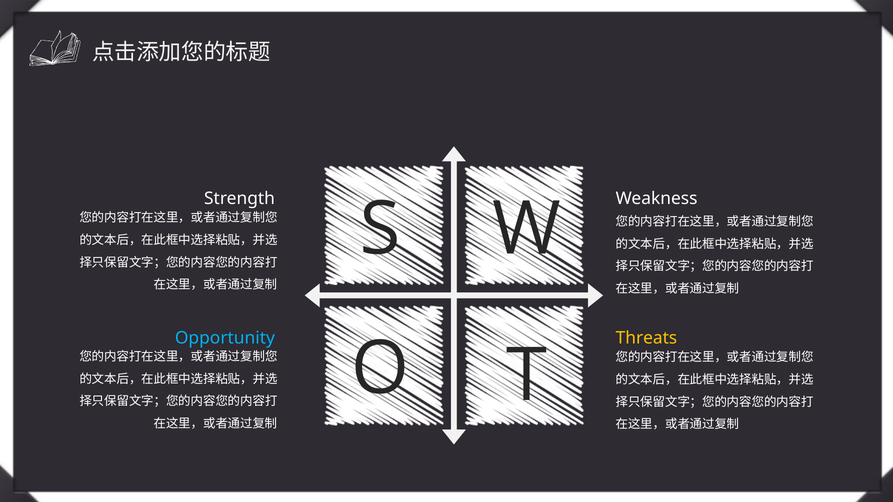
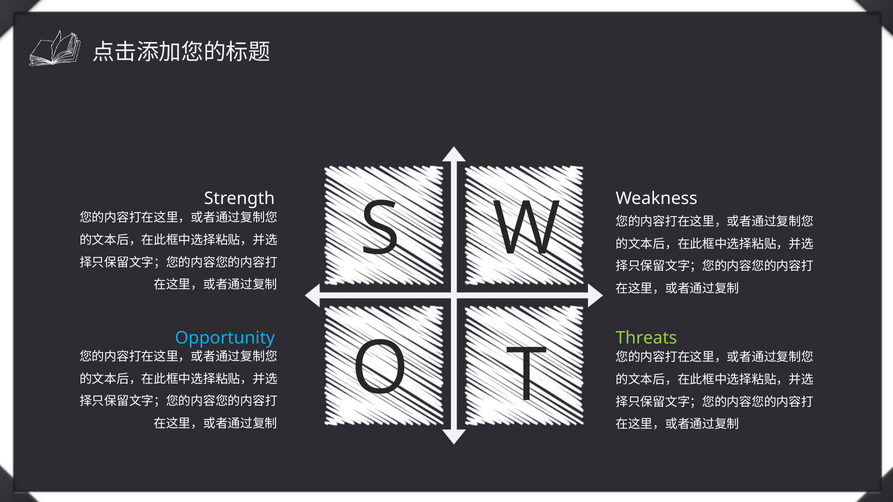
Threats colour: yellow -> light green
